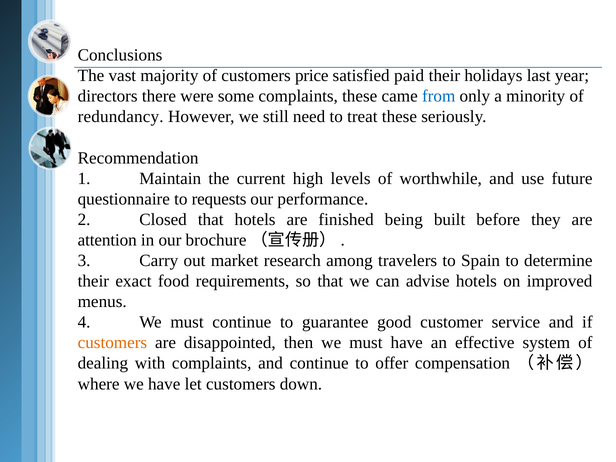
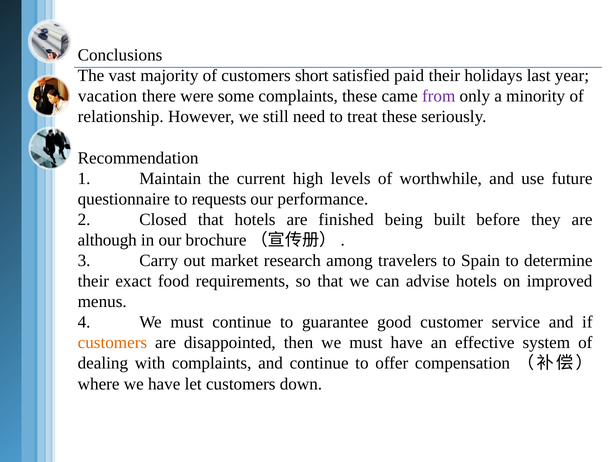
price: price -> short
directors: directors -> vacation
from colour: blue -> purple
redundancy: redundancy -> relationship
attention: attention -> although
